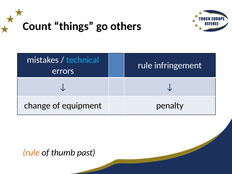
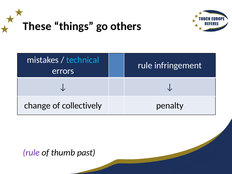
Count: Count -> These
equipment: equipment -> collectively
rule at (31, 153) colour: orange -> purple
